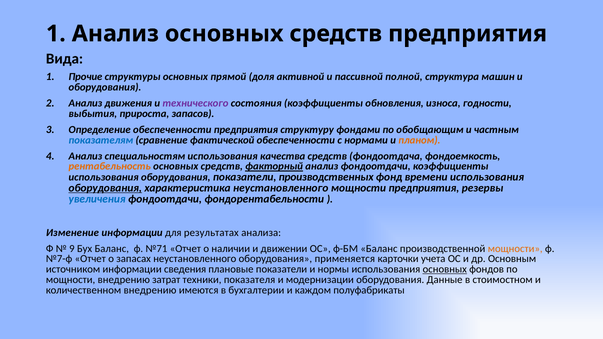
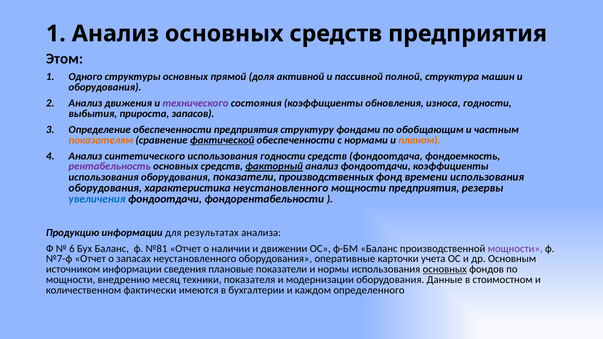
Вида: Вида -> Этом
Прочие: Прочие -> Одного
показателям colour: blue -> orange
фактической underline: none -> present
специальностям: специальностям -> синтетического
использования качества: качества -> годности
рентабельность colour: orange -> purple
оборудования at (105, 188) underline: present -> none
Изменение: Изменение -> Продукцию
9: 9 -> 6
№71: №71 -> №81
мощности at (515, 249) colour: orange -> purple
применяется: применяется -> оперативные
затрат: затрат -> месяц
количественном внедрению: внедрению -> фактически
полуфабрикаты: полуфабрикаты -> определенного
